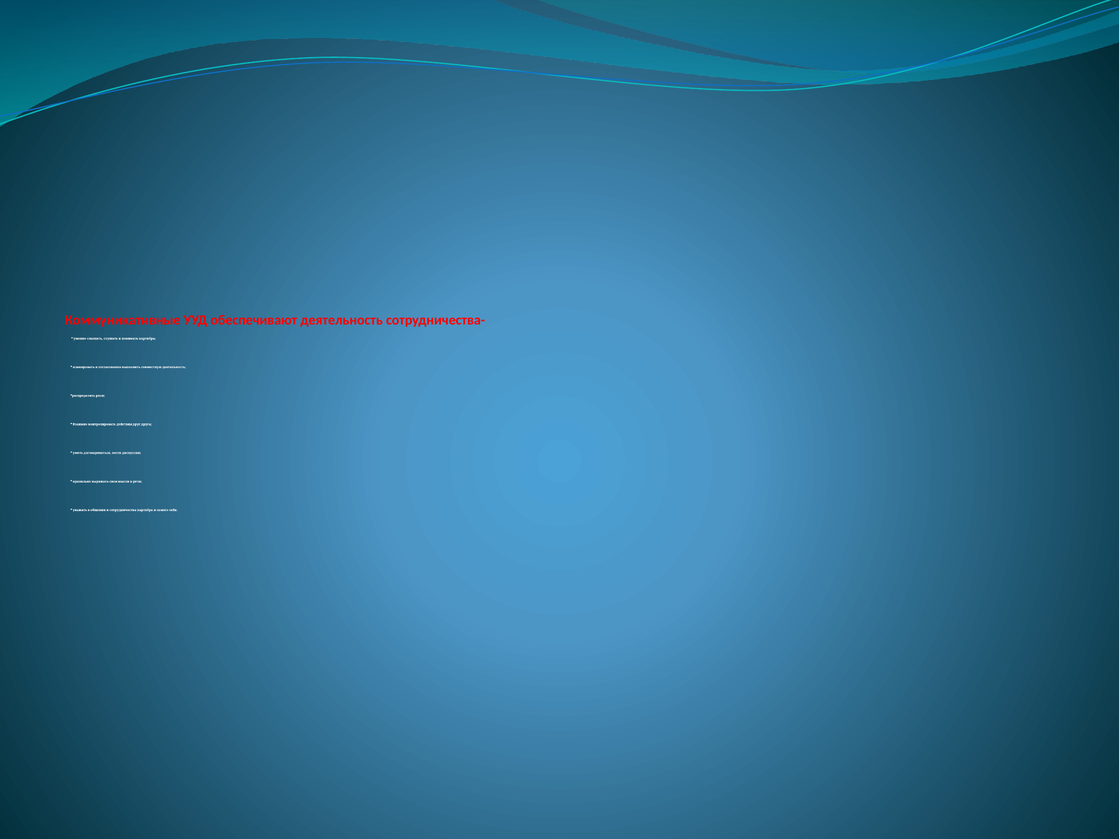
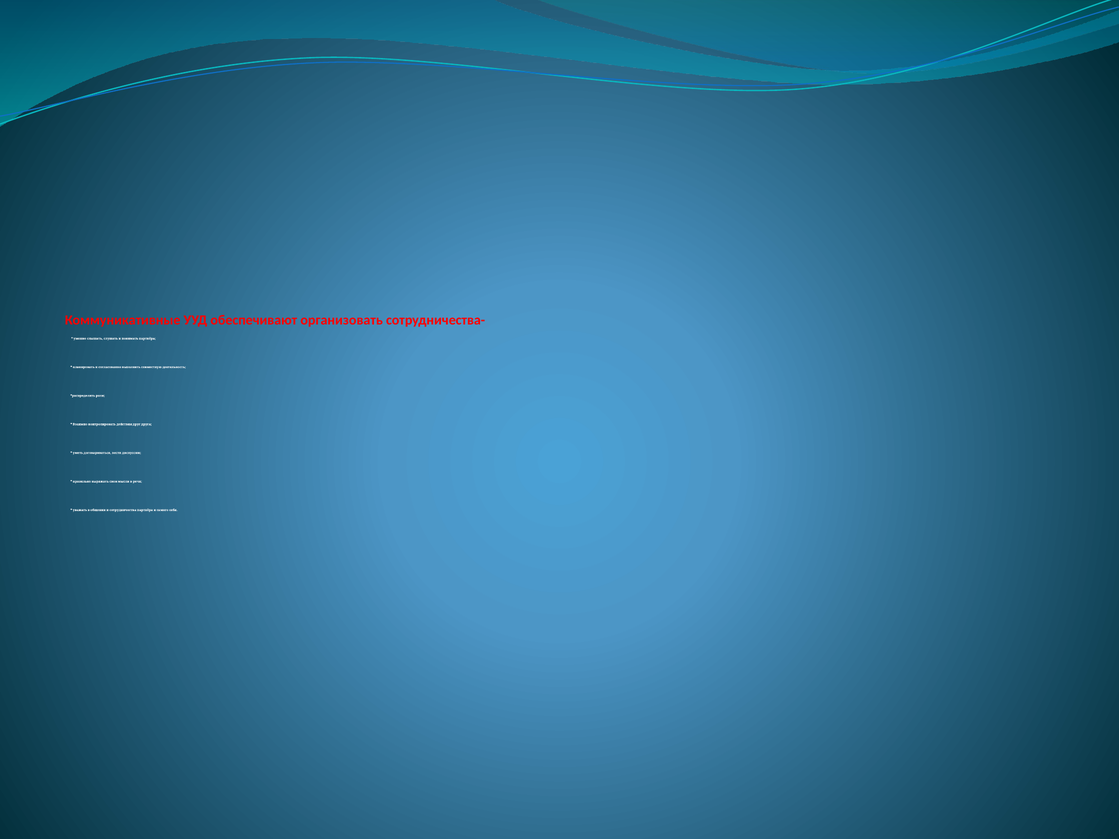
обеспечивают деятельность: деятельность -> организовать
